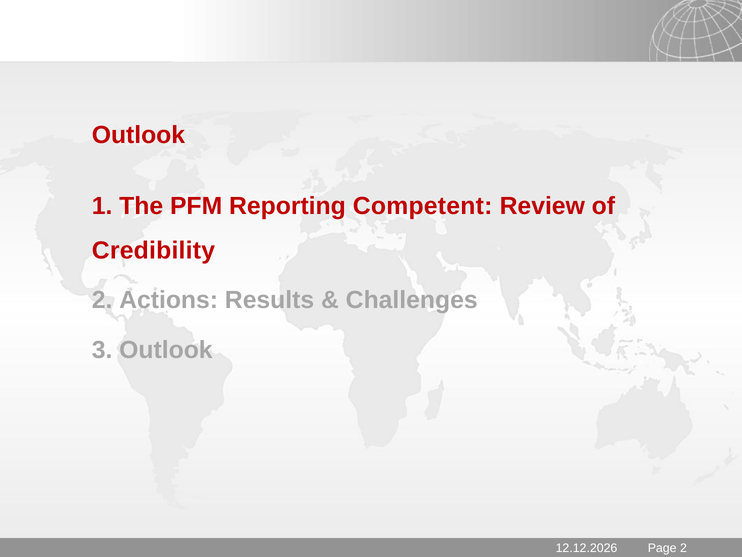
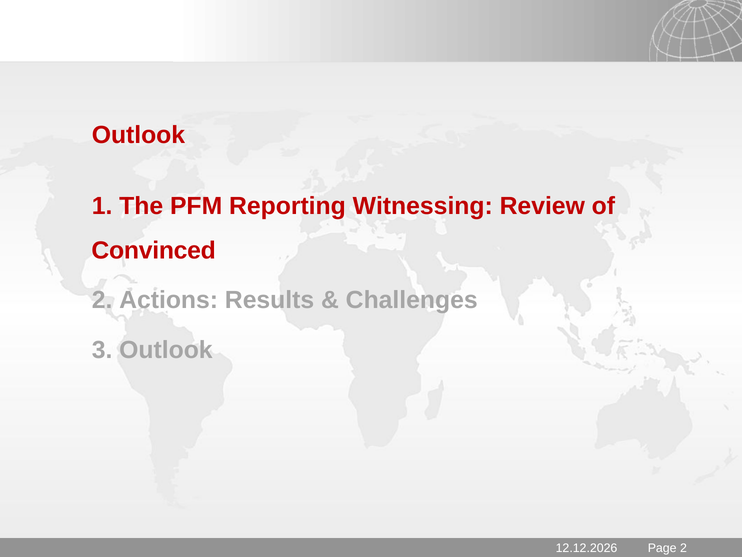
Competent: Competent -> Witnessing
Credibility: Credibility -> Convinced
